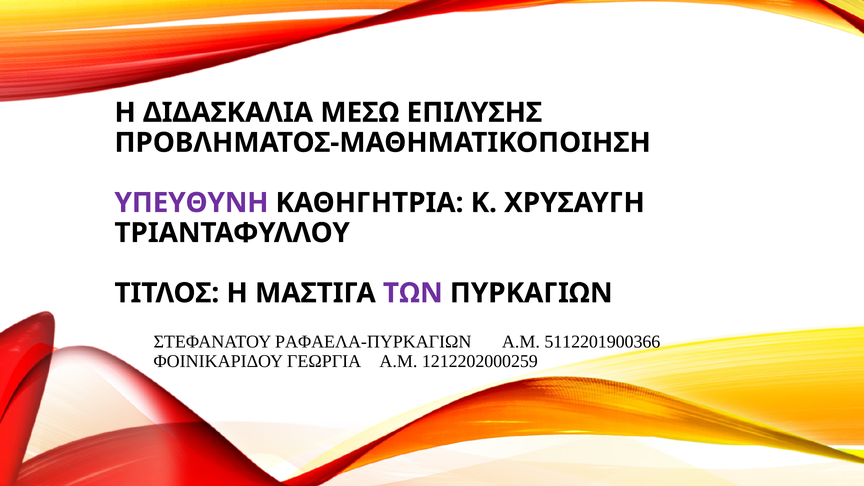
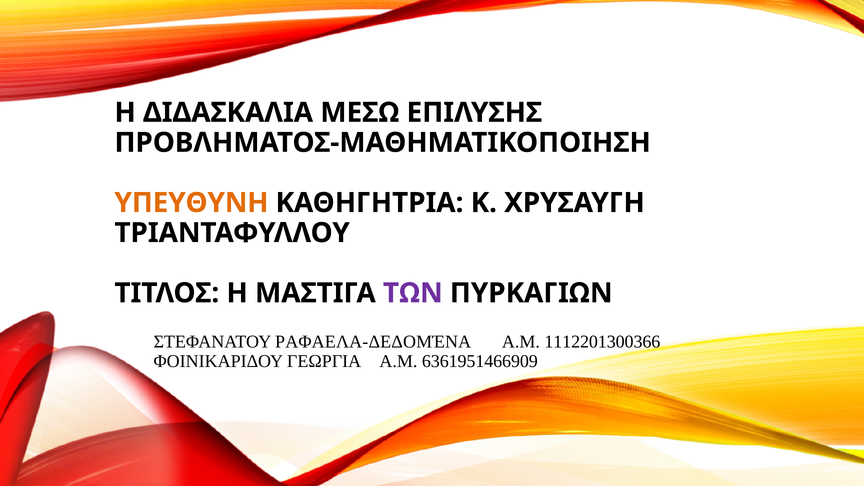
ΥΠΕΥΘΥΝΗ colour: purple -> orange
ΡΑΦΑΕΛΑ-ΠΥΡΚΑΓΙΩΝ: ΡΑΦΑΕΛΑ-ΠΥΡΚΑΓΙΩΝ -> ΡΑΦΑΕΛΑ-ΔΕΔΟΜΈΝΑ
5112201900366: 5112201900366 -> 1112201300366
1212202000259: 1212202000259 -> 6361951466909
